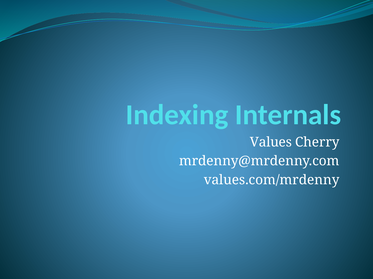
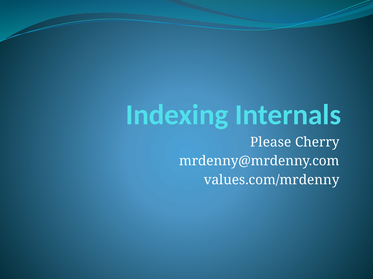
Values: Values -> Please
